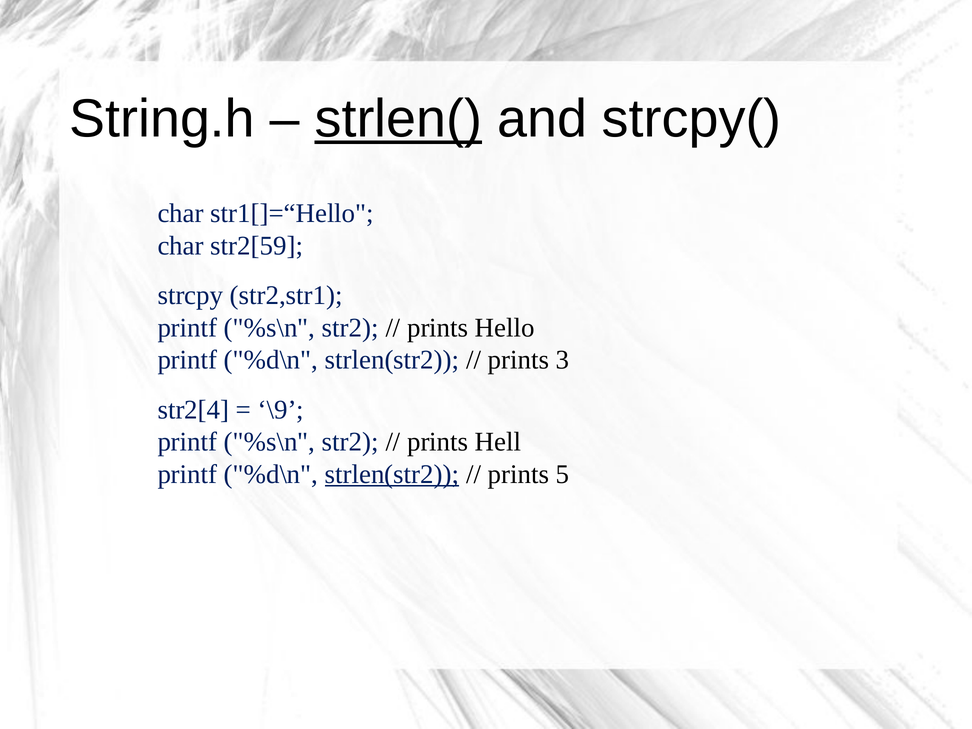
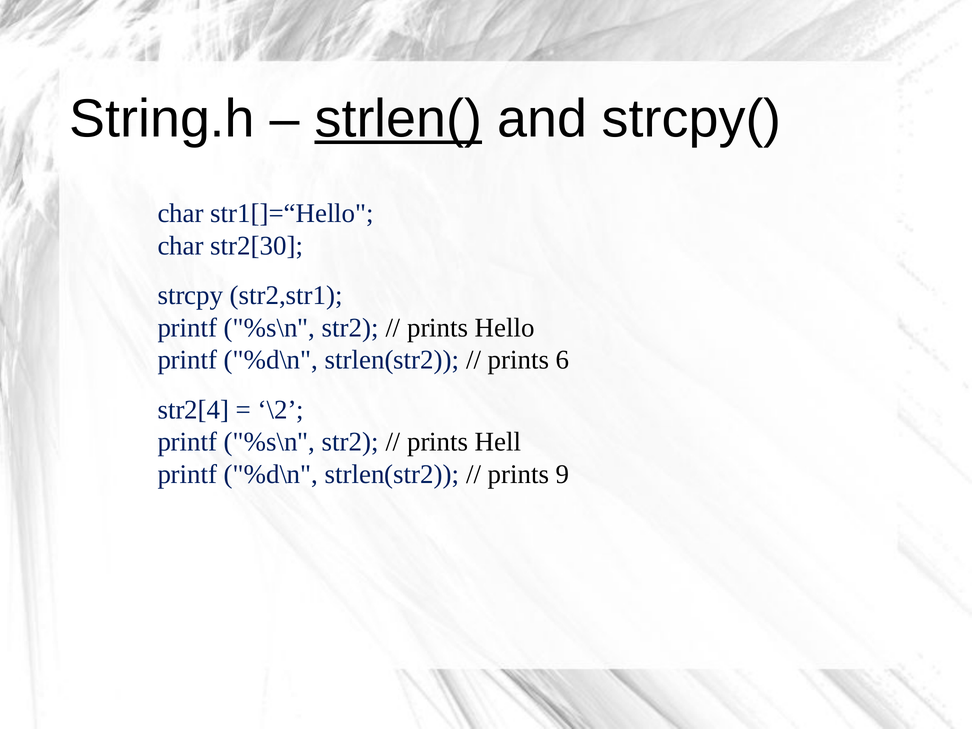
str2[59: str2[59 -> str2[30
3: 3 -> 6
\9: \9 -> \2
strlen(str2 at (392, 474) underline: present -> none
5: 5 -> 9
